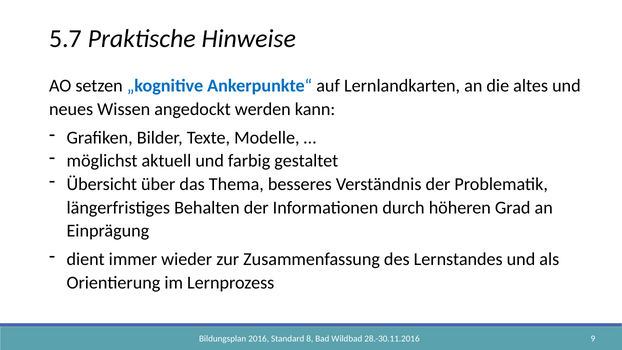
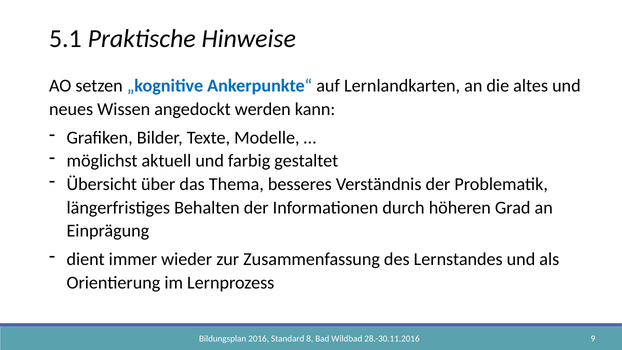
5.7: 5.7 -> 5.1
